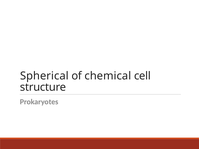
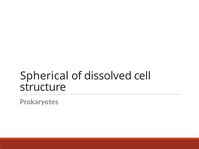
chemical: chemical -> dissolved
